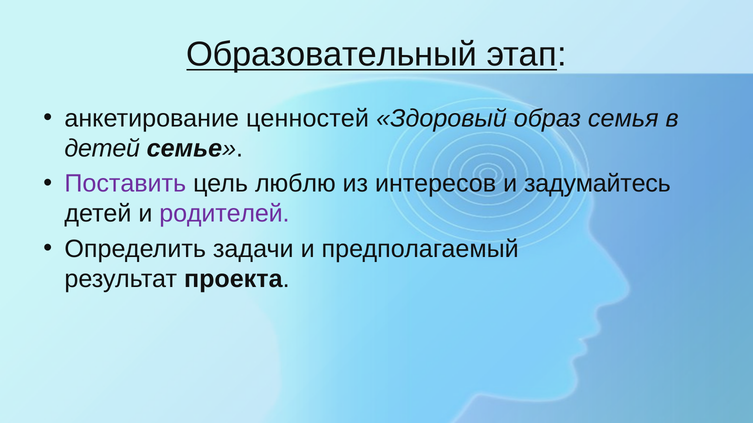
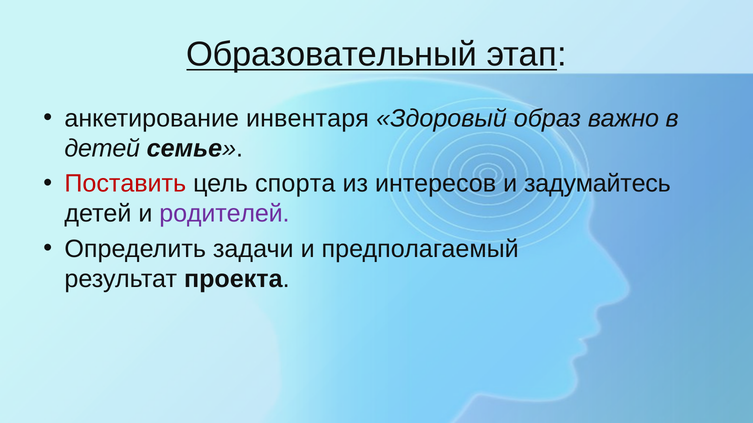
ценностей: ценностей -> инвентаря
семья: семья -> важно
Поставить colour: purple -> red
люблю: люблю -> спорта
